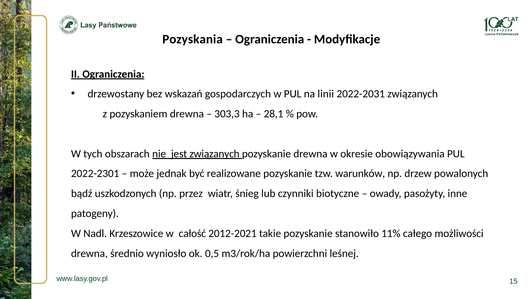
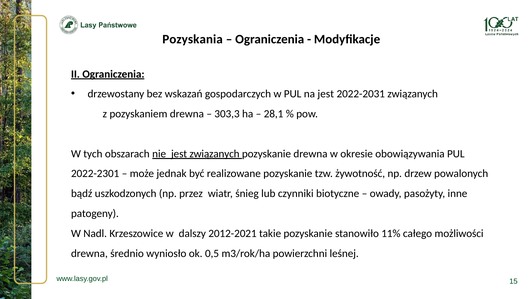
na linii: linii -> jest
warunków: warunków -> żywotność
całość: całość -> dalszy
